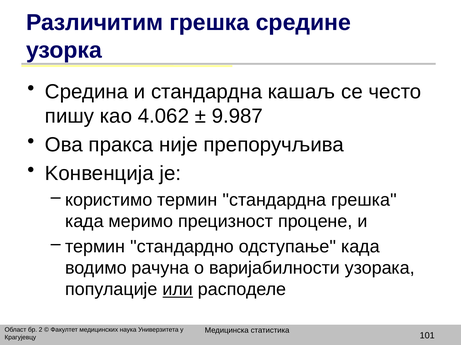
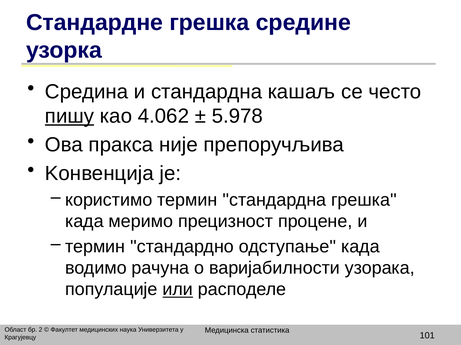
Различитим: Различитим -> Стандардне
пишу underline: none -> present
9.987: 9.987 -> 5.978
